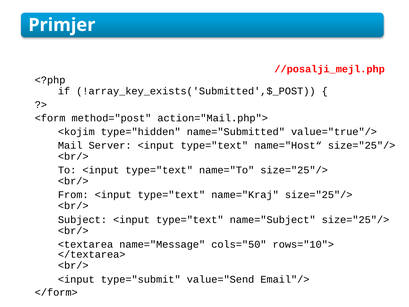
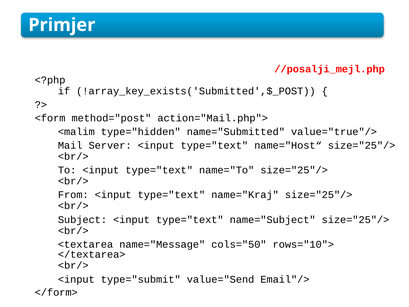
<kojim: <kojim -> <malim
